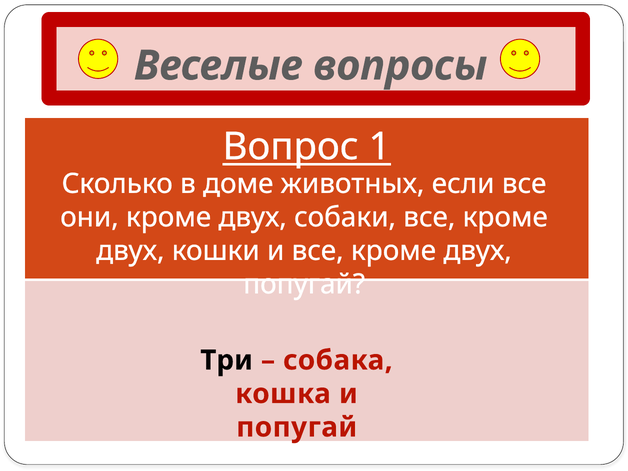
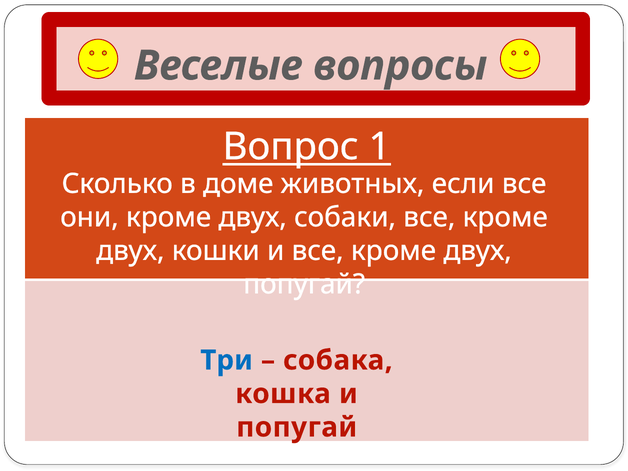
Три colour: black -> blue
